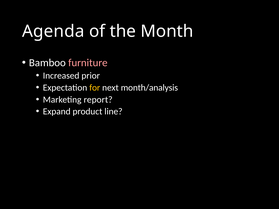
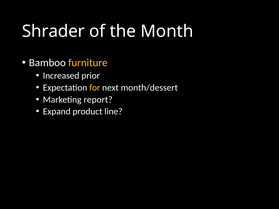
Agenda: Agenda -> Shrader
furniture colour: pink -> yellow
month/analysis: month/analysis -> month/dessert
